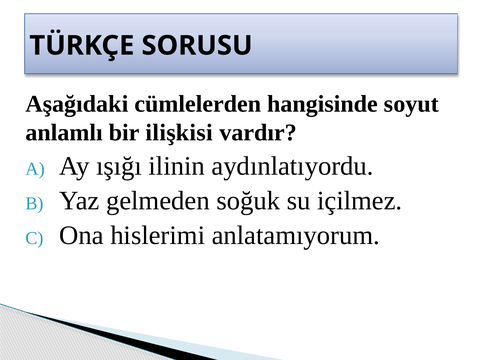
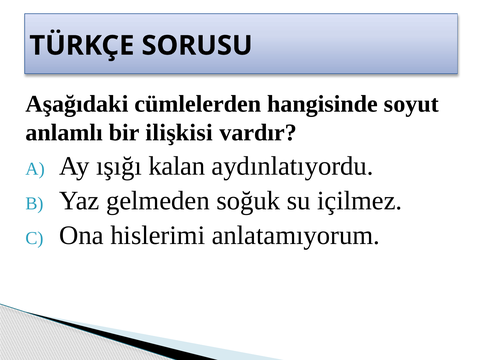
ilinin: ilinin -> kalan
